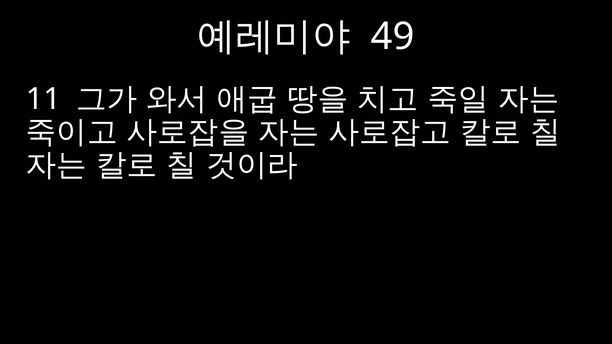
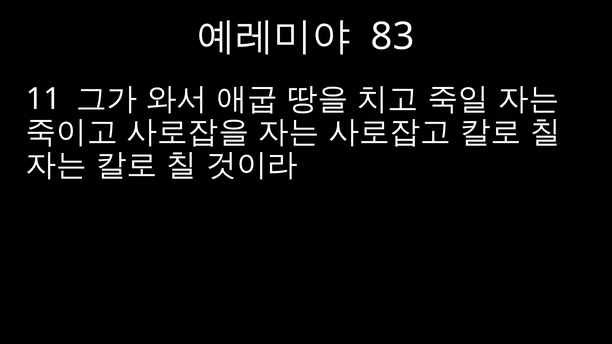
49: 49 -> 83
